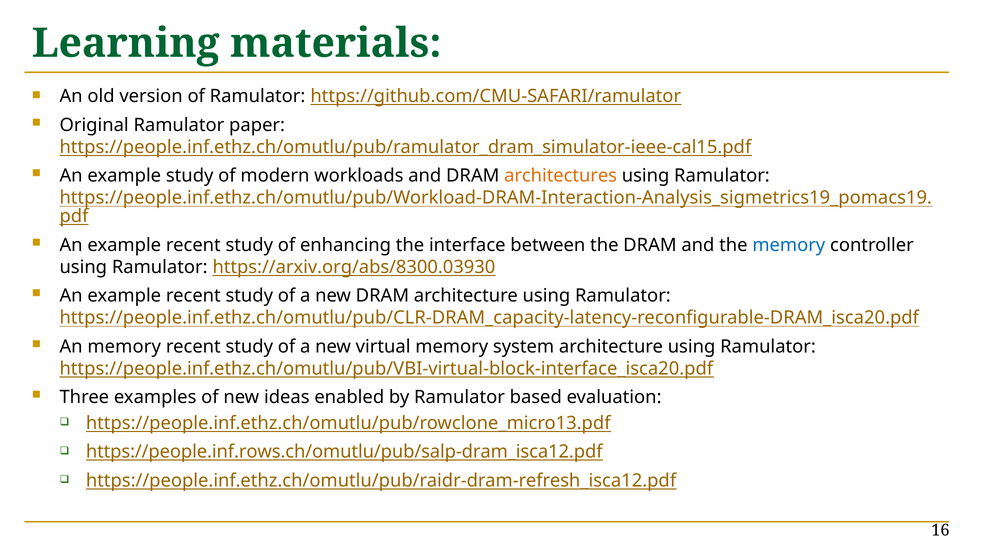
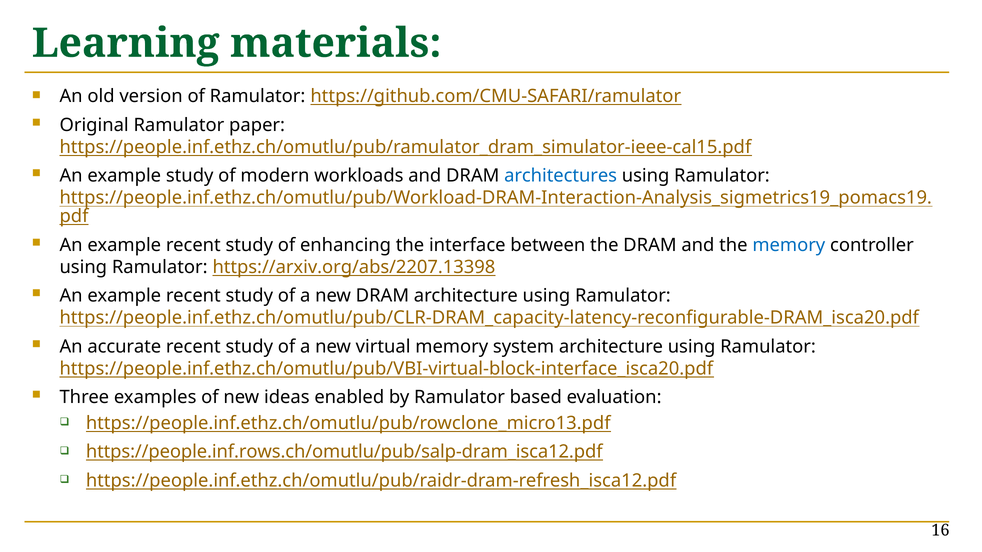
architectures colour: orange -> blue
https://arxiv.org/abs/8300.03930: https://arxiv.org/abs/8300.03930 -> https://arxiv.org/abs/2207.13398
An memory: memory -> accurate
